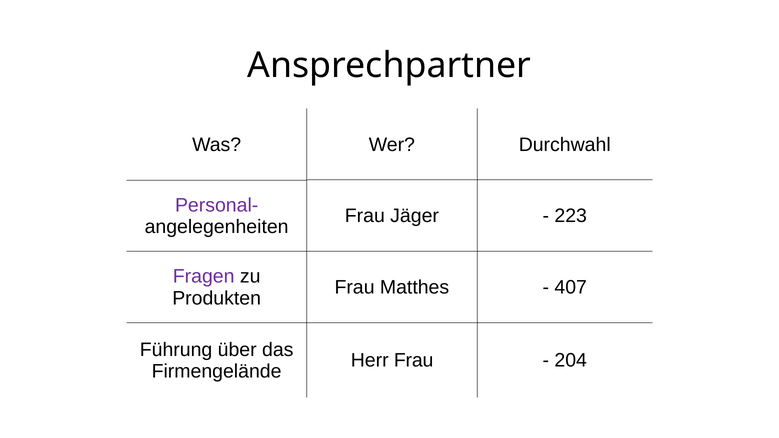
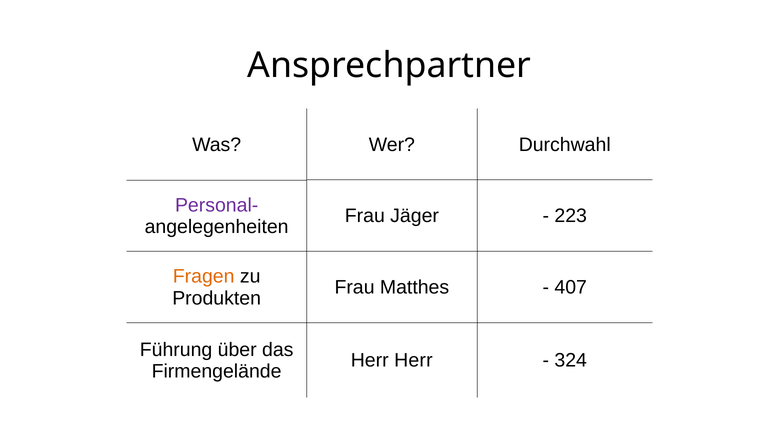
Fragen colour: purple -> orange
Herr Frau: Frau -> Herr
204: 204 -> 324
